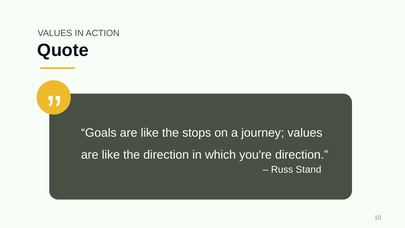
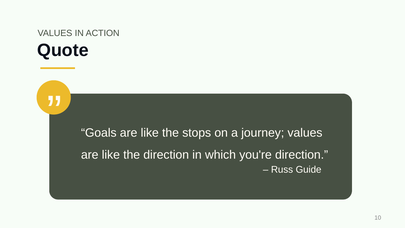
Stand: Stand -> Guide
